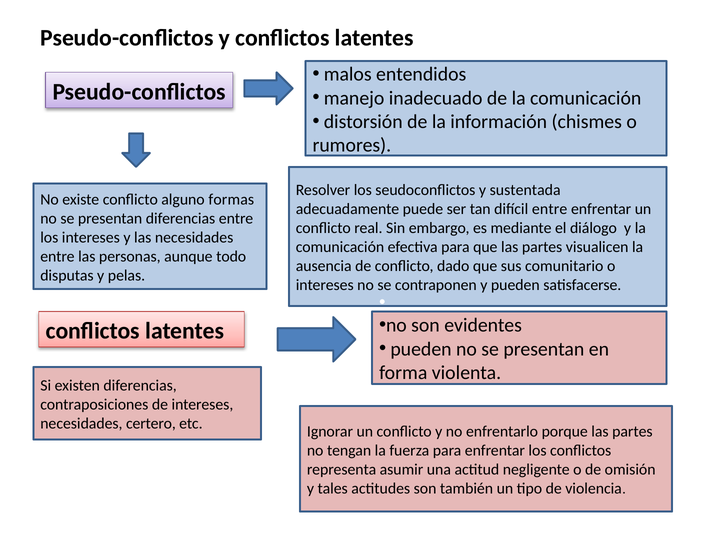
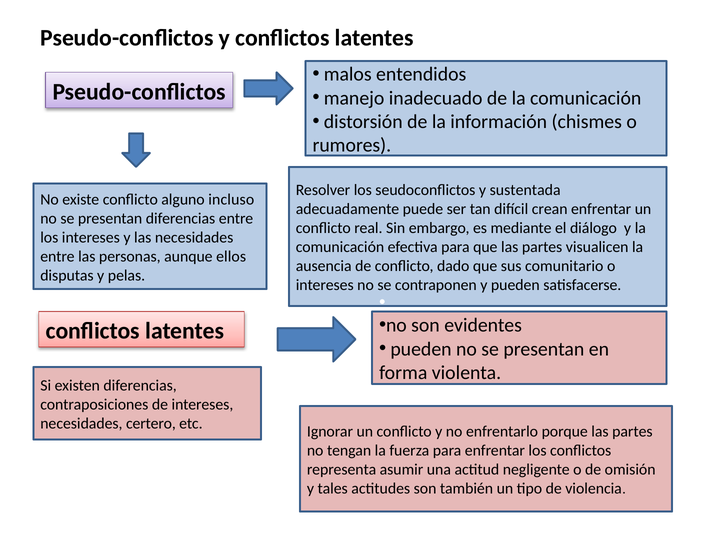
formas: formas -> incluso
difícil entre: entre -> crean
todo: todo -> ellos
